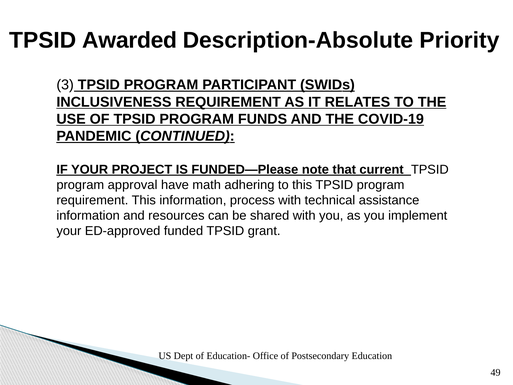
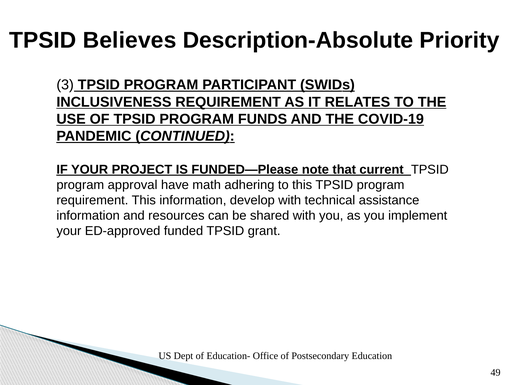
Awarded: Awarded -> Believes
process: process -> develop
